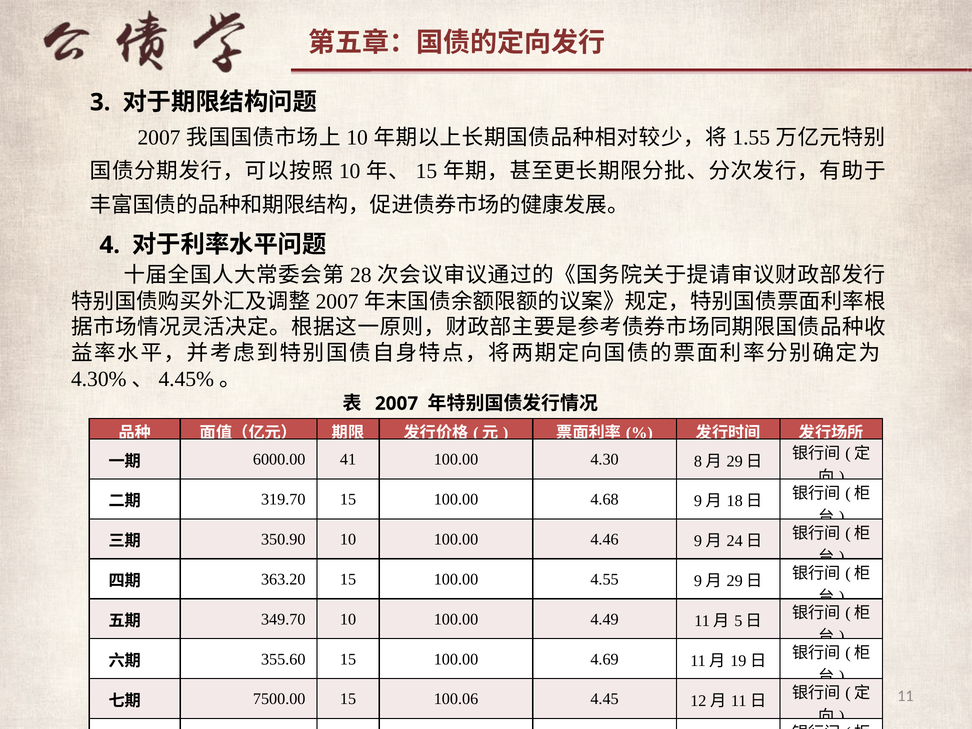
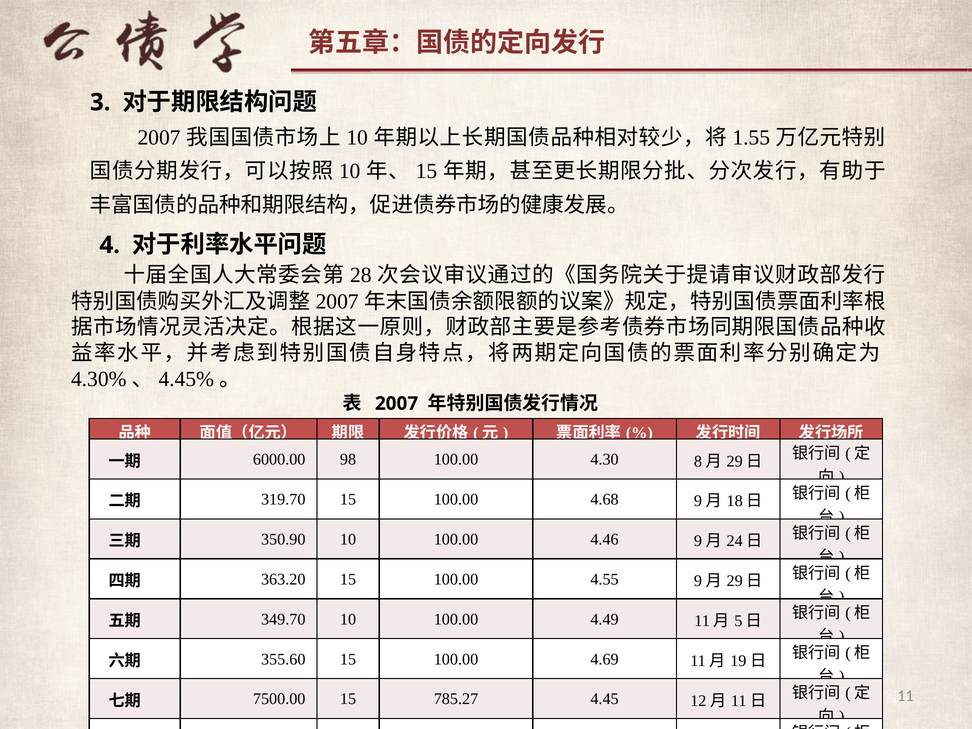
41: 41 -> 98
100.06: 100.06 -> 785.27
